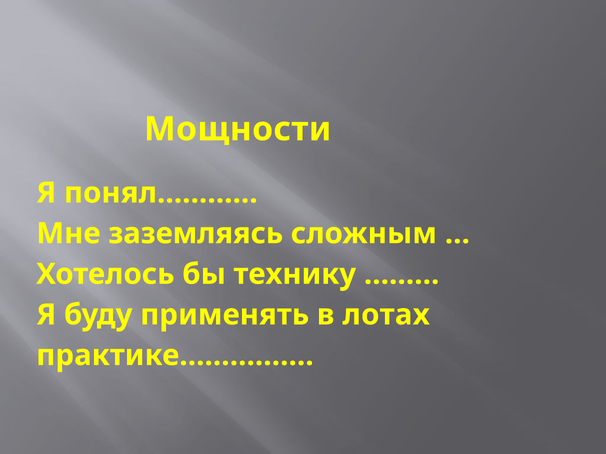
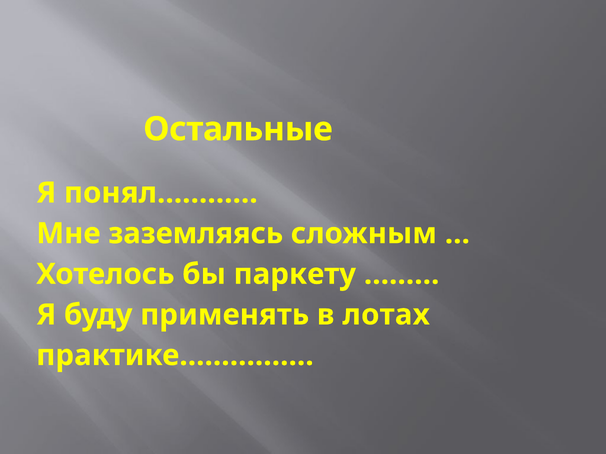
Мощности: Мощности -> Остальные
технику: технику -> паркету
